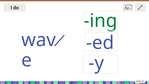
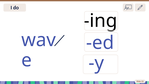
ing colour: green -> black
